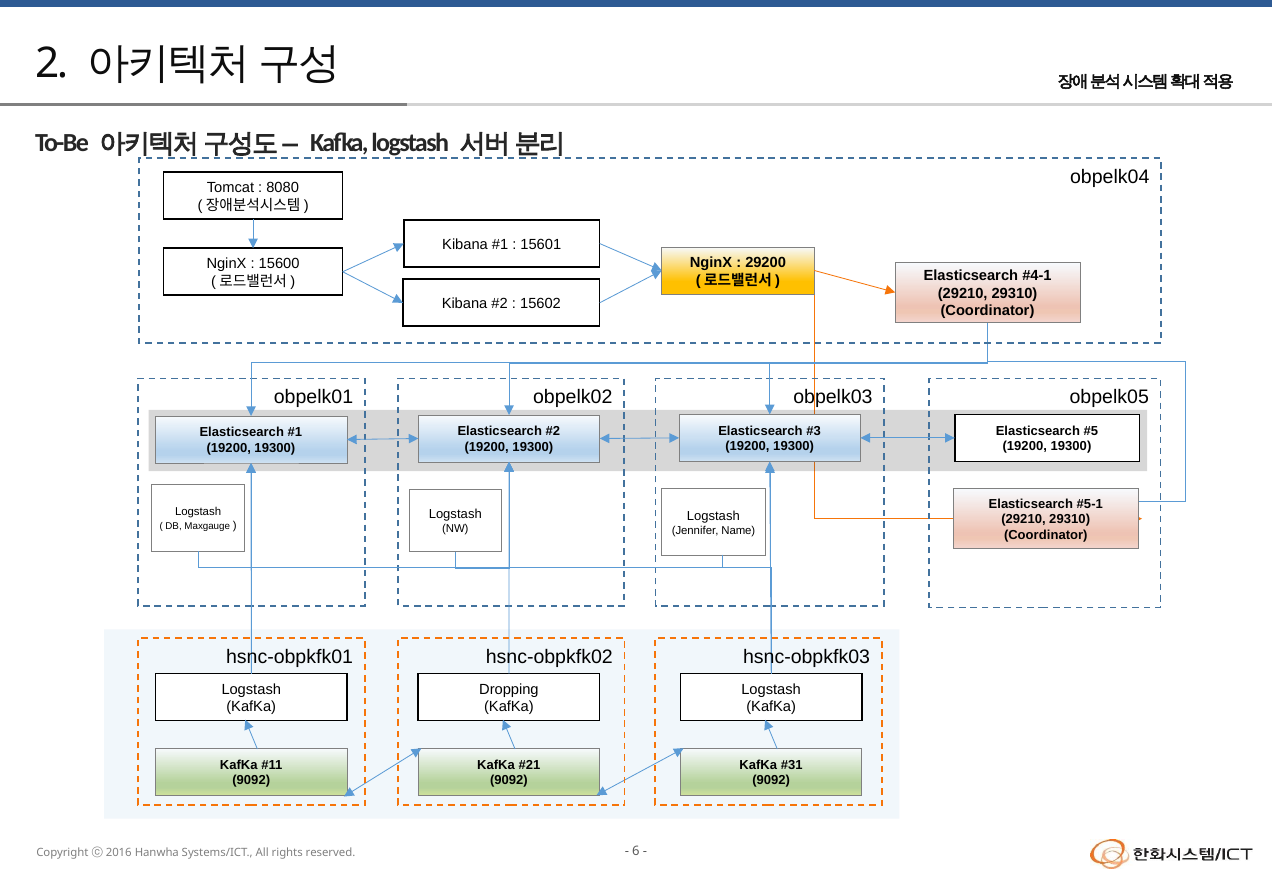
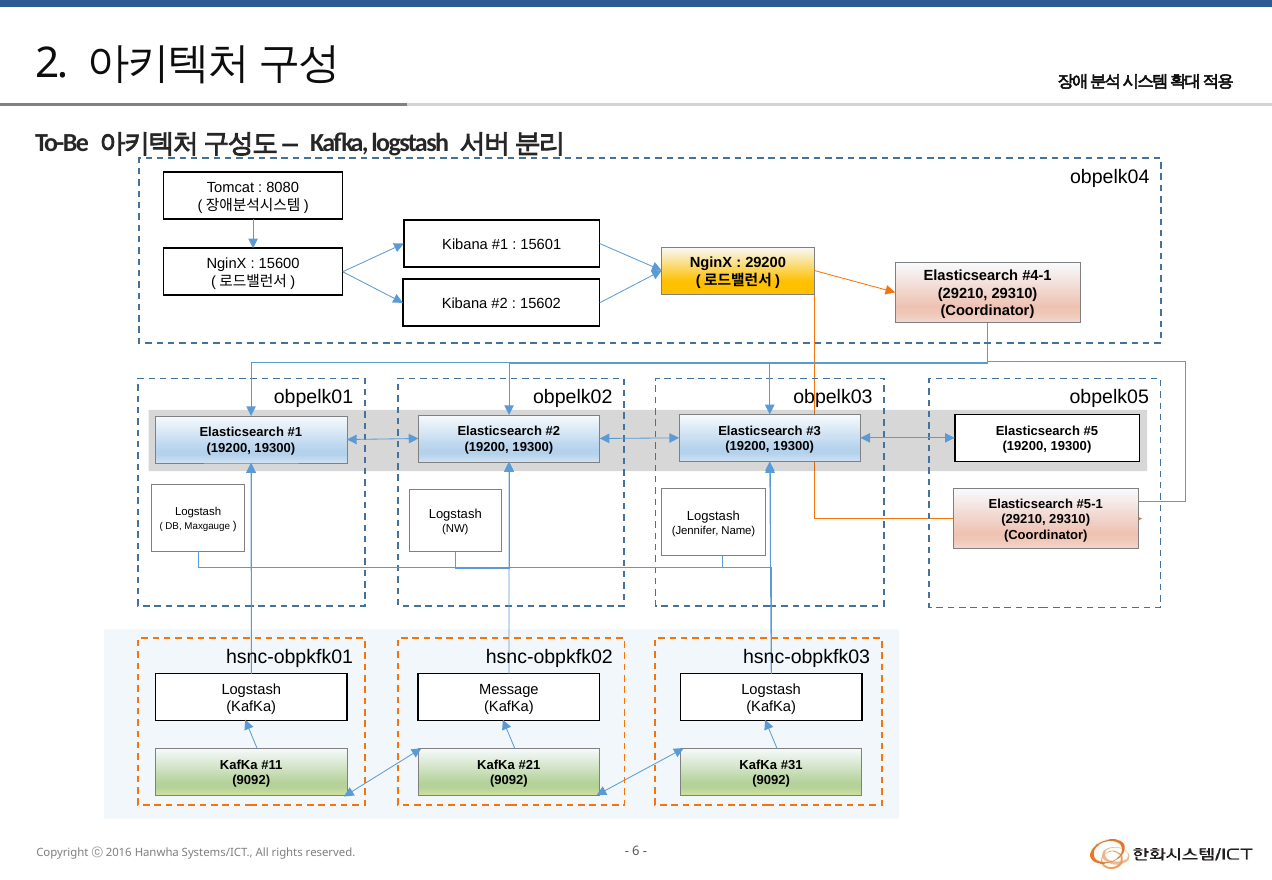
Dropping: Dropping -> Message
